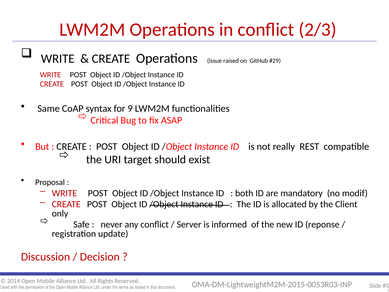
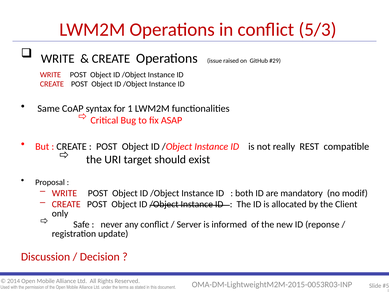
2/3: 2/3 -> 5/3
9: 9 -> 1
